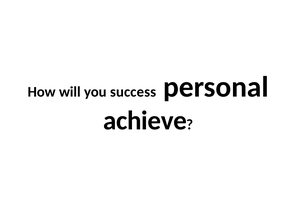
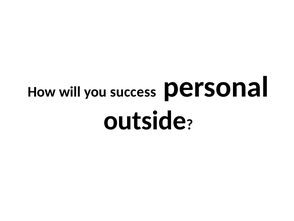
achieve: achieve -> outside
